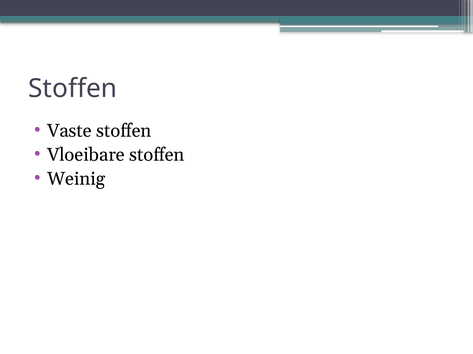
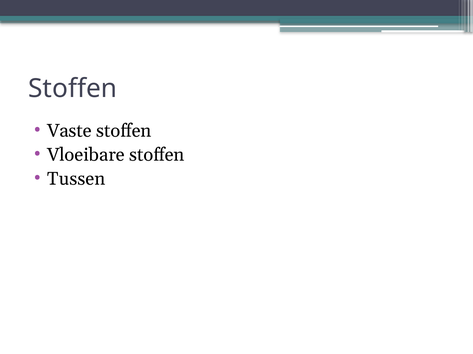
Weinig: Weinig -> Tussen
